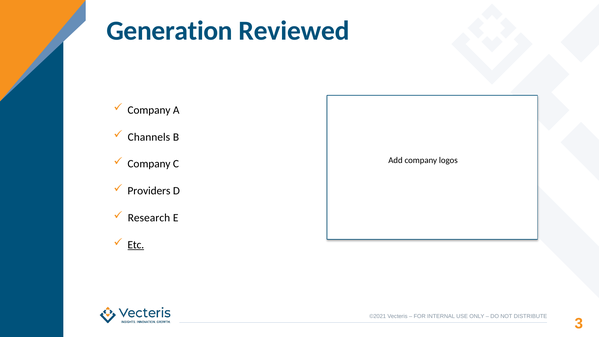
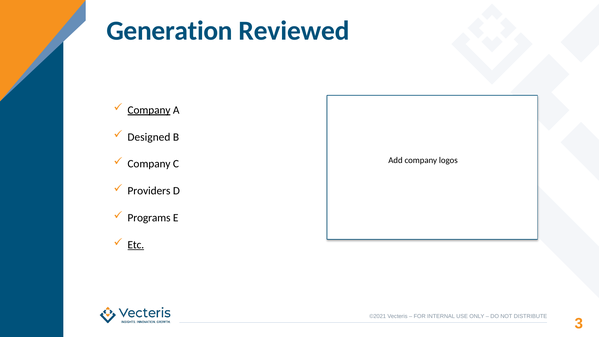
Company at (149, 110) underline: none -> present
Channels: Channels -> Designed
Research: Research -> Programs
